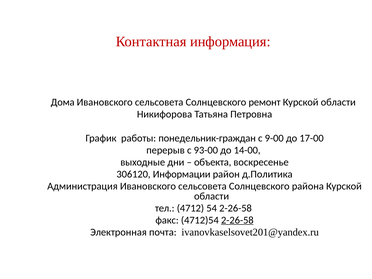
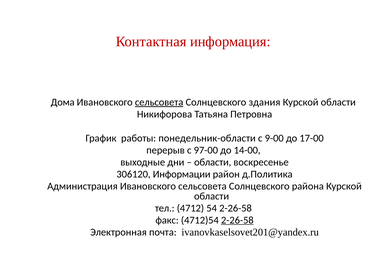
сельсовета at (159, 102) underline: none -> present
ремонт: ремонт -> здания
понедельник-граждан: понедельник-граждан -> понедельник-области
93-00: 93-00 -> 97-00
объекта at (213, 162): объекта -> области
